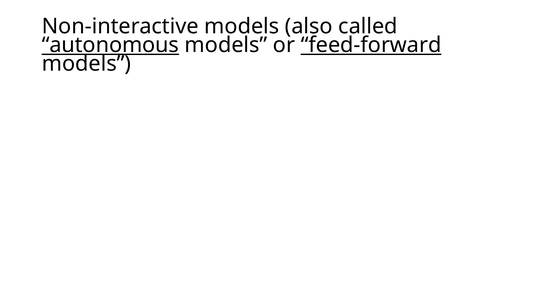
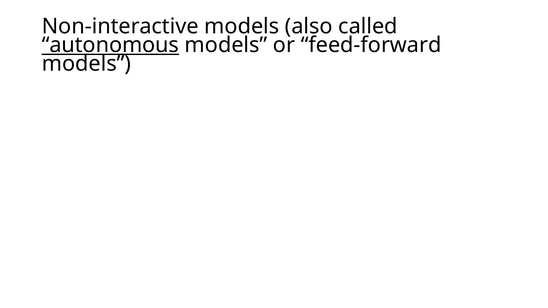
feed-forward underline: present -> none
